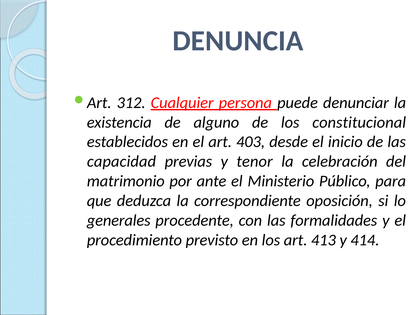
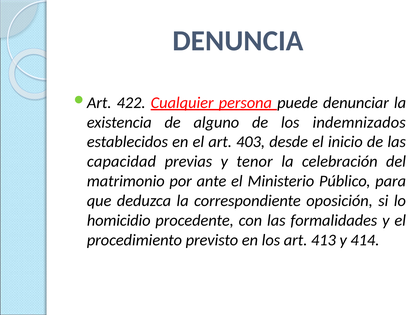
312: 312 -> 422
constitucional: constitucional -> indemnizados
generales: generales -> homicidio
